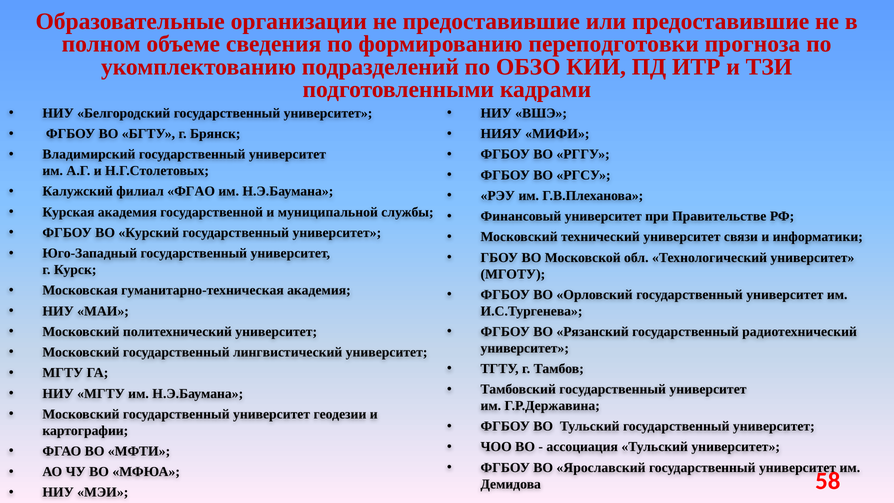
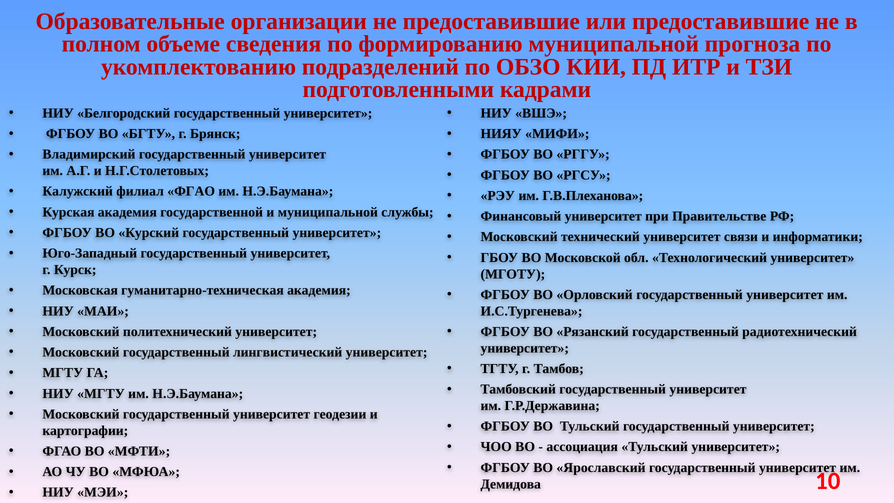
формированию переподготовки: переподготовки -> муниципальной
58: 58 -> 10
